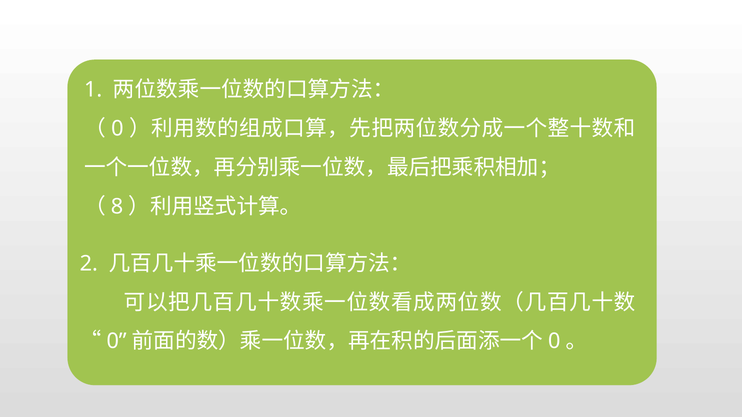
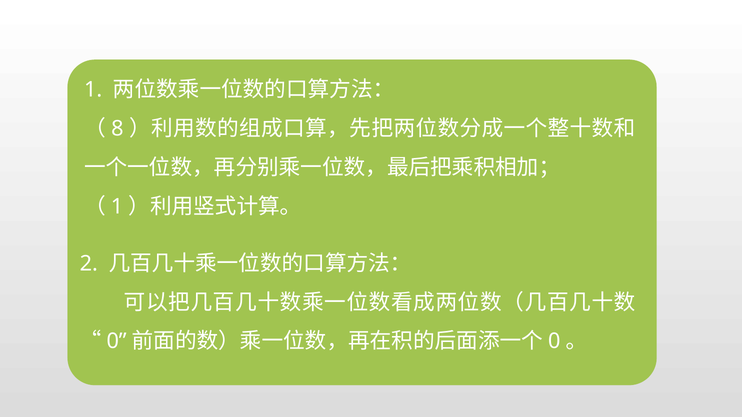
0 at (117, 129): 0 -> 8
8 at (117, 207): 8 -> 1
